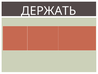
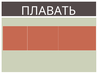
ДЕРЖАТЬ: ДЕРЖАТЬ -> ПЛАВАТЬ
